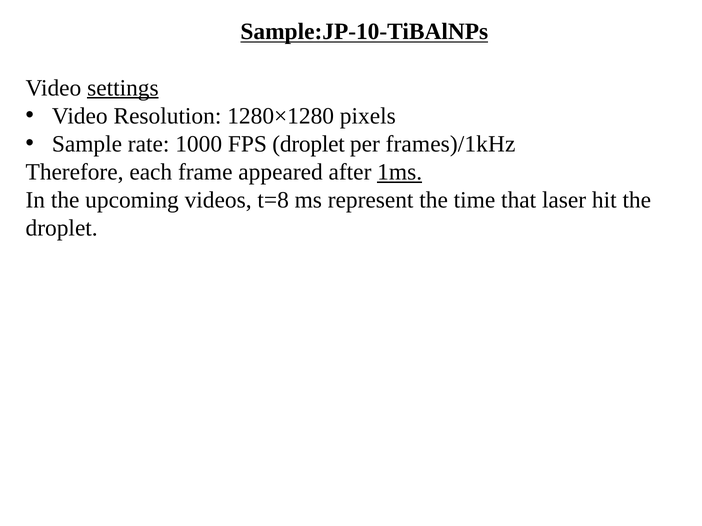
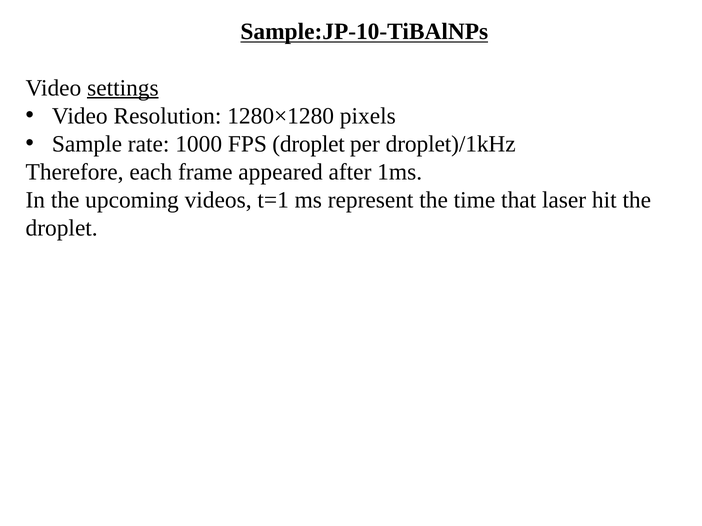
frames)/1kHz: frames)/1kHz -> droplet)/1kHz
1ms underline: present -> none
t=8: t=8 -> t=1
